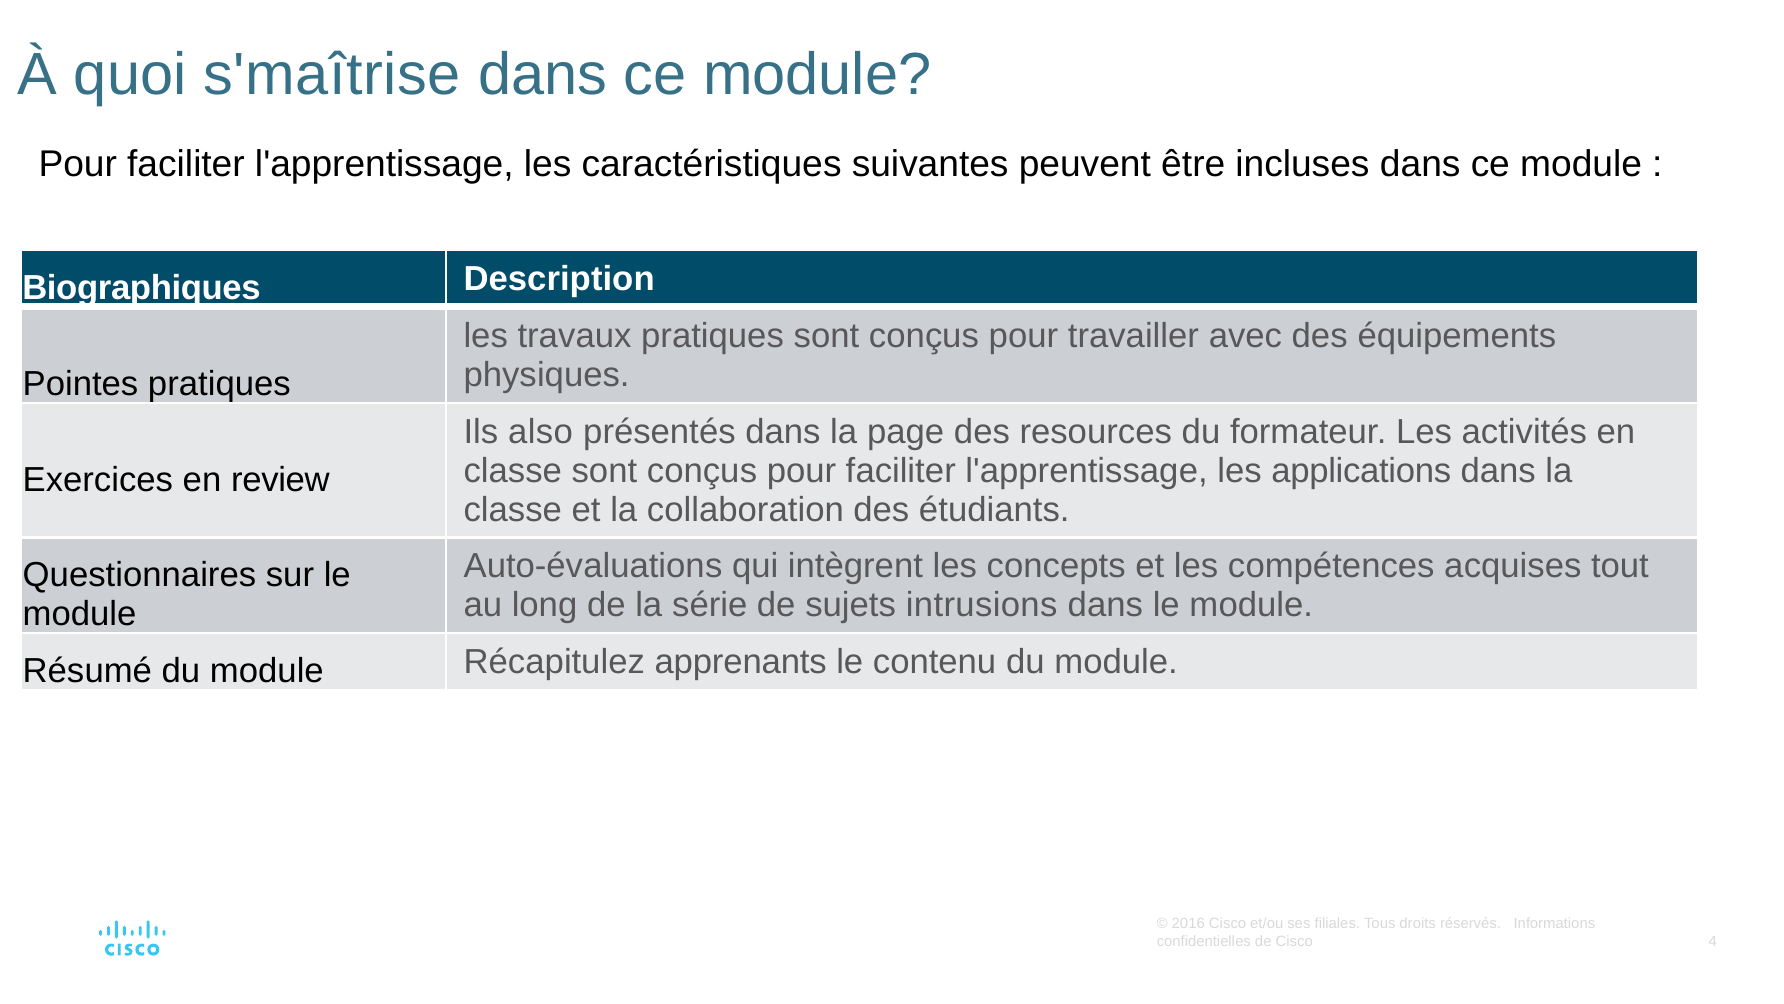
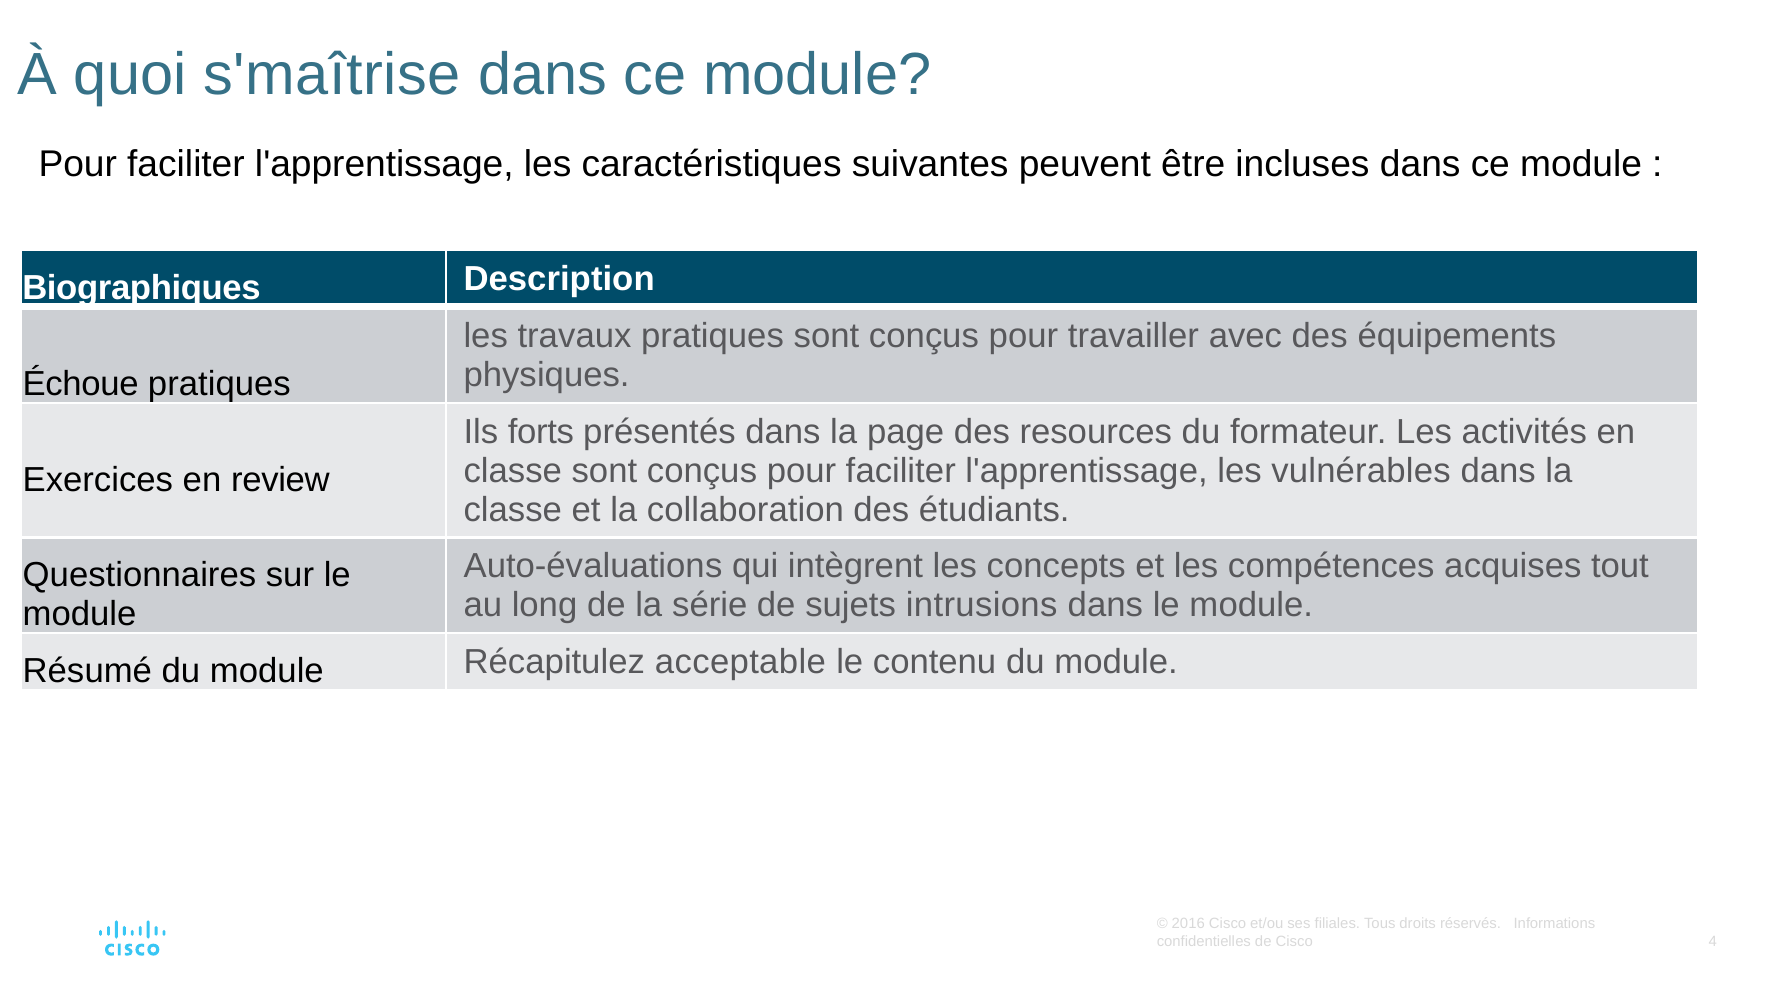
Pointes: Pointes -> Échoue
also: also -> forts
applications: applications -> vulnérables
apprenants: apprenants -> acceptable
